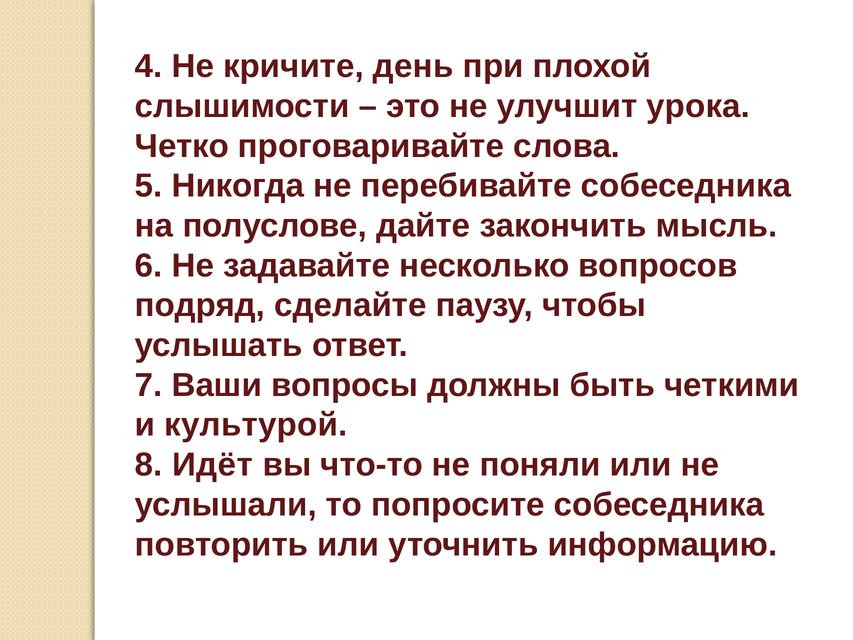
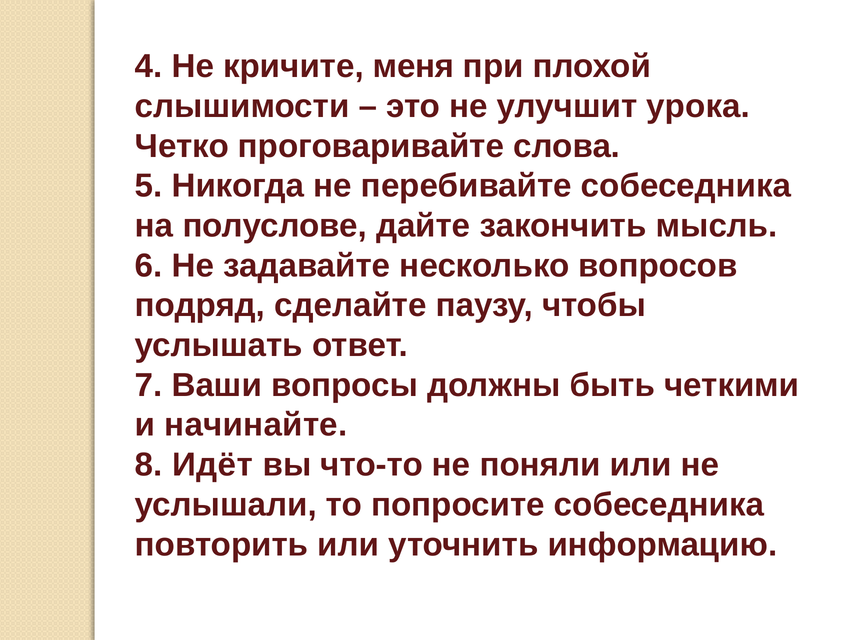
день: день -> меня
культурой: культурой -> начинайте
